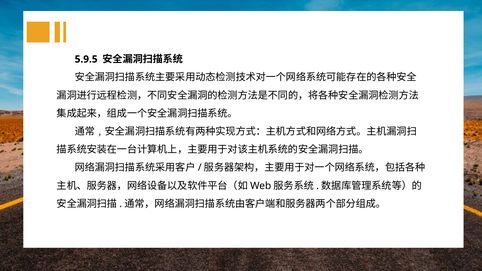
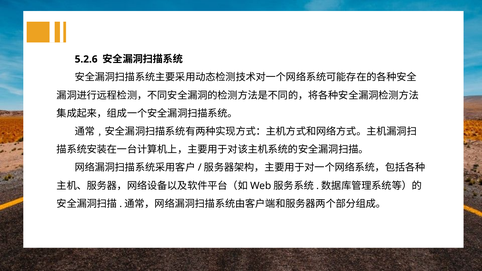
5.9.5: 5.9.5 -> 5.2.6
